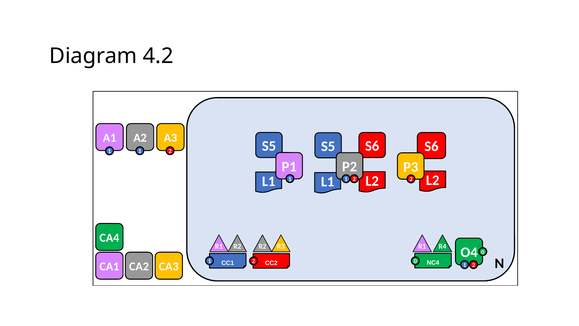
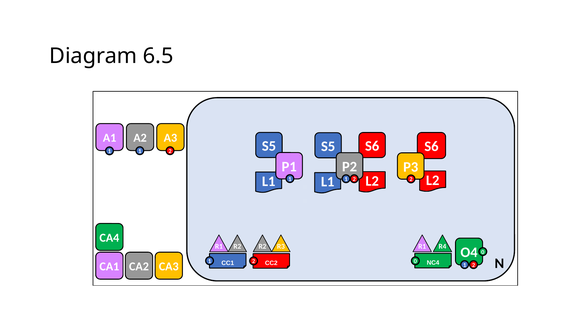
4.2: 4.2 -> 6.5
